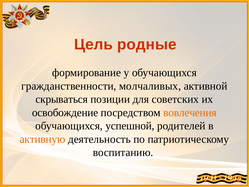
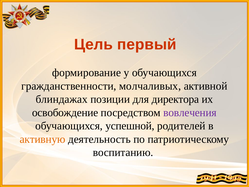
родные: родные -> первый
скрываться: скрываться -> блиндажах
советских: советских -> директора
вовлечения colour: orange -> purple
